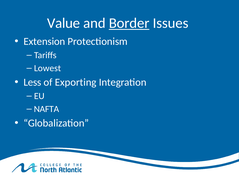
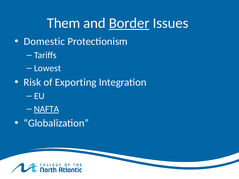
Value: Value -> Them
Extension: Extension -> Domestic
Less: Less -> Risk
NAFTA underline: none -> present
